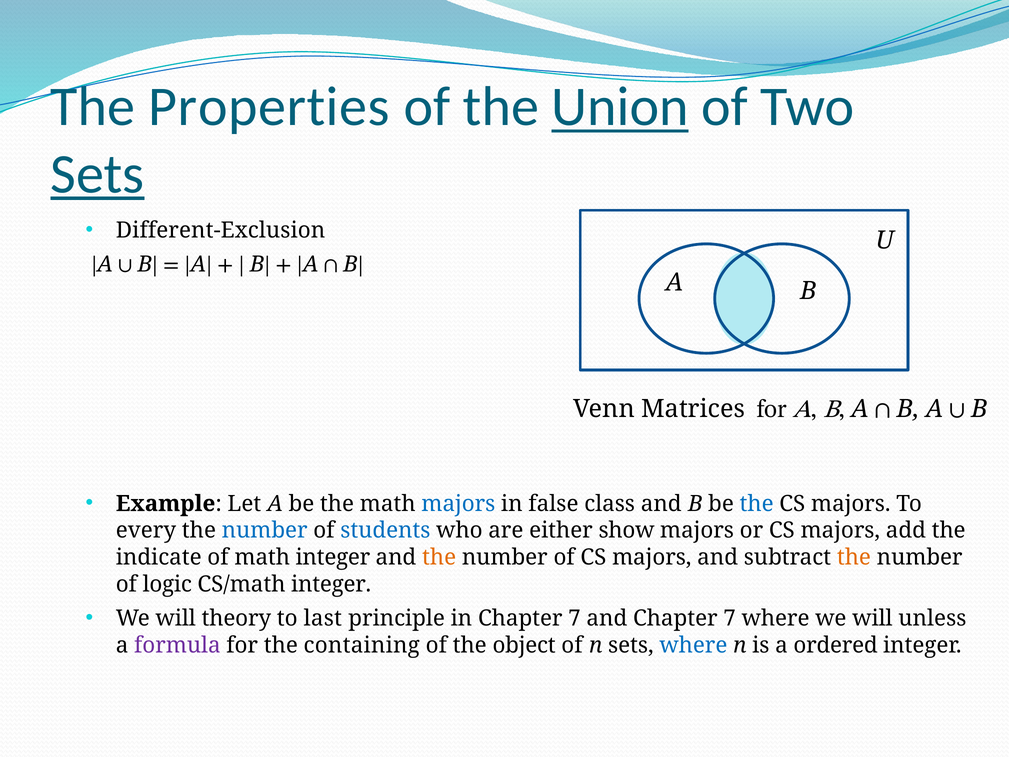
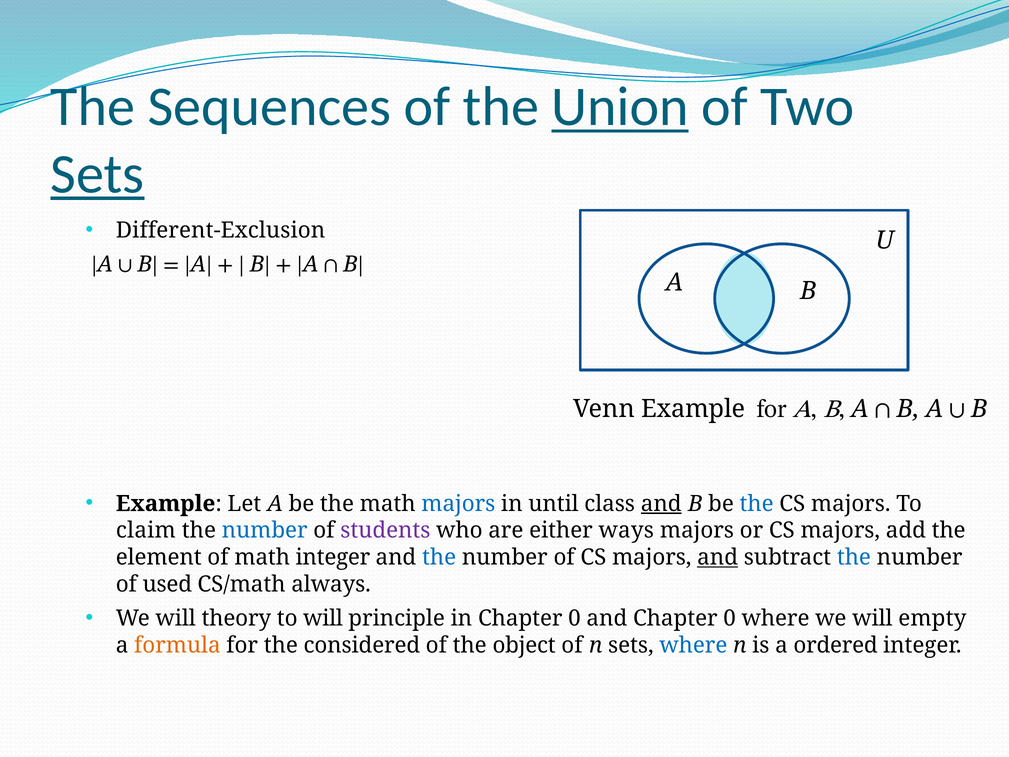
Properties: Properties -> Sequences
Venn Matrices: Matrices -> Example
false: false -> until
and at (661, 503) underline: none -> present
every: every -> claim
students colour: blue -> purple
show: show -> ways
indicate: indicate -> element
the at (439, 557) colour: orange -> blue
and at (718, 557) underline: none -> present
the at (854, 557) colour: orange -> blue
logic: logic -> used
CS/math integer: integer -> always
to last: last -> will
in Chapter 7: 7 -> 0
and Chapter 7: 7 -> 0
unless: unless -> empty
formula colour: purple -> orange
containing: containing -> considered
